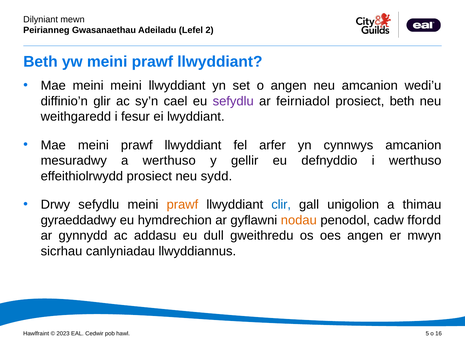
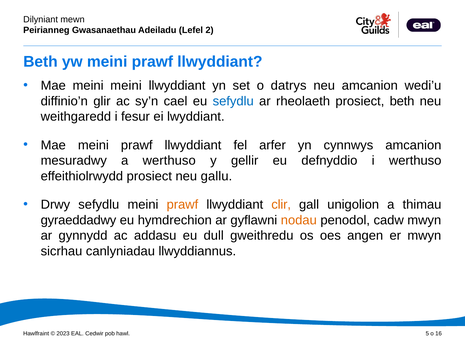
o angen: angen -> datrys
sefydlu at (233, 101) colour: purple -> blue
feirniadol: feirniadol -> rheolaeth
sydd: sydd -> gallu
clir colour: blue -> orange
cadw ffordd: ffordd -> mwyn
